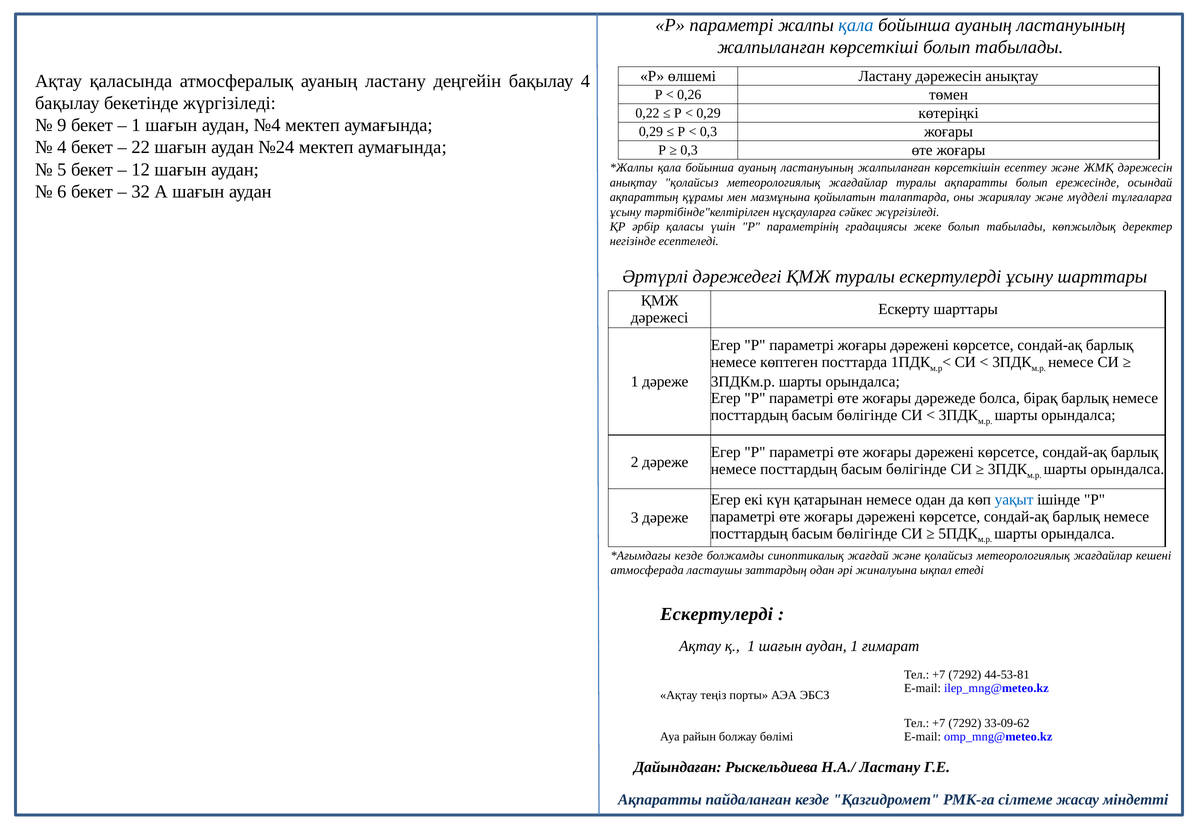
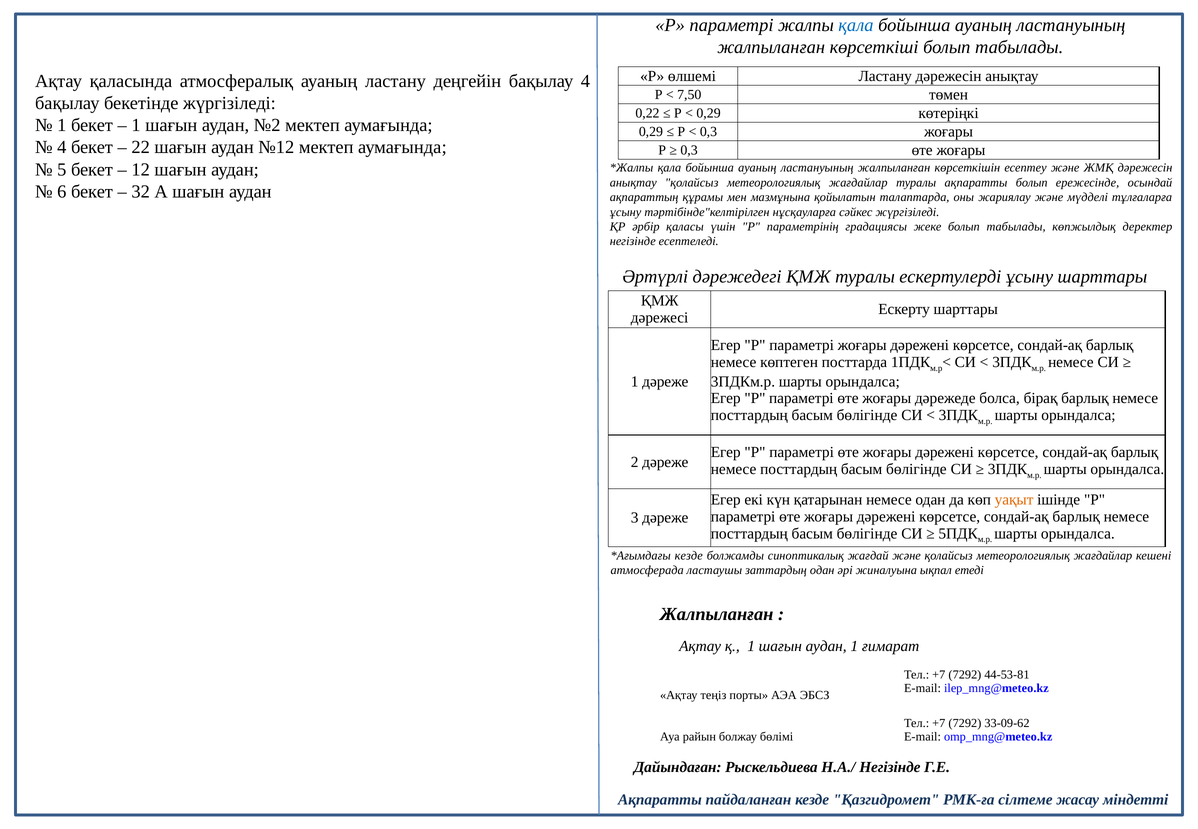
0,26: 0,26 -> 7,50
9 at (62, 125): 9 -> 1
№4: №4 -> №2
№24: №24 -> №12
уақыт colour: blue -> orange
Ескертулерді at (717, 615): Ескертулерді -> Жалпыланған
Н.А./ Ластану: Ластану -> Негізінде
